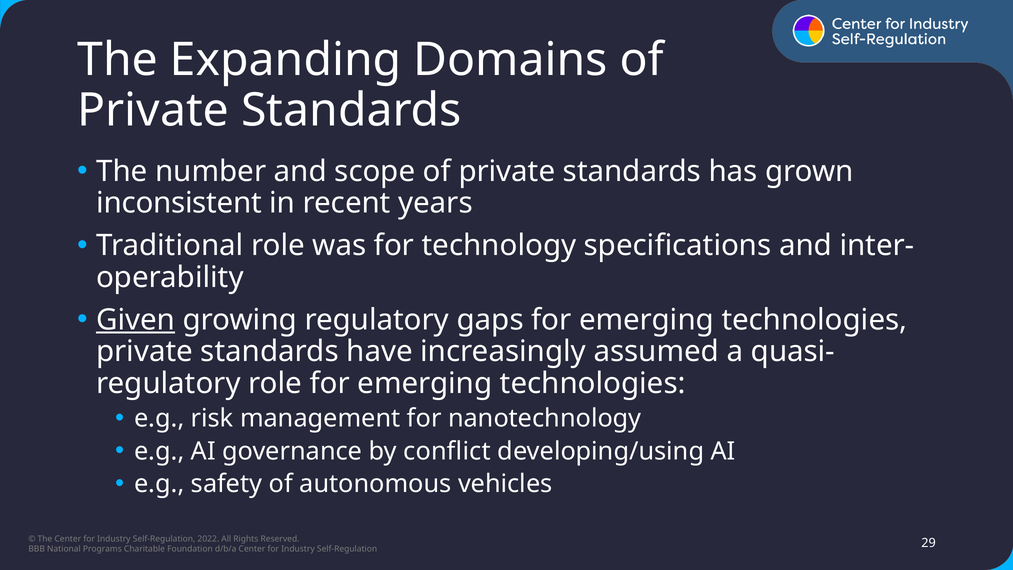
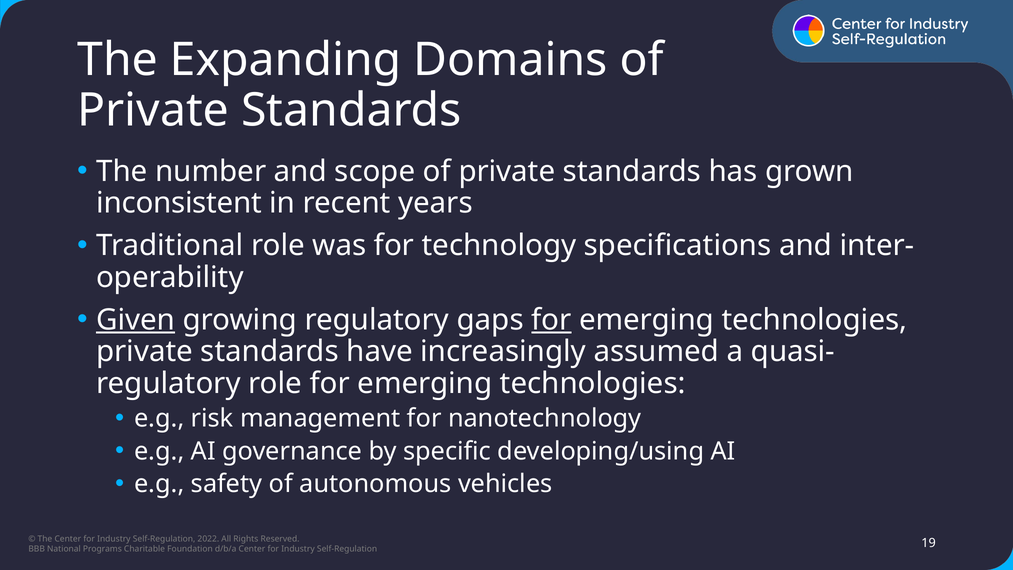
for at (551, 320) underline: none -> present
conflict: conflict -> specific
29: 29 -> 19
